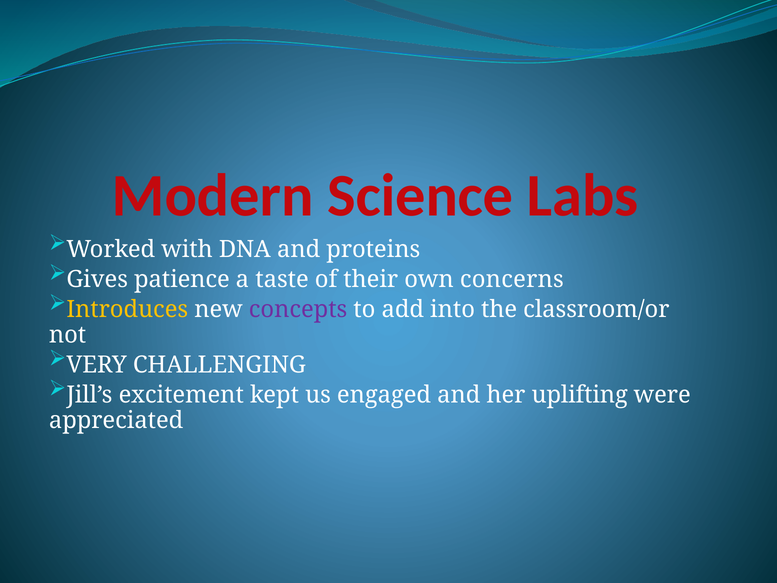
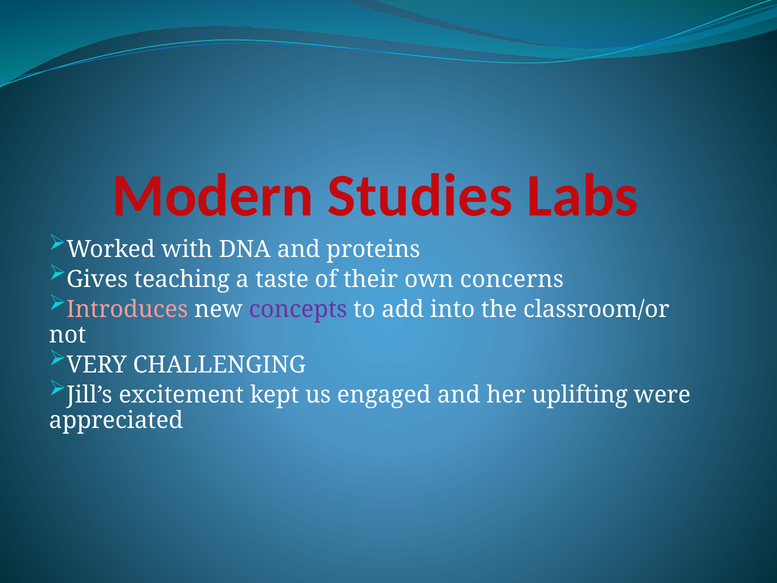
Science: Science -> Studies
patience: patience -> teaching
Introduces colour: yellow -> pink
